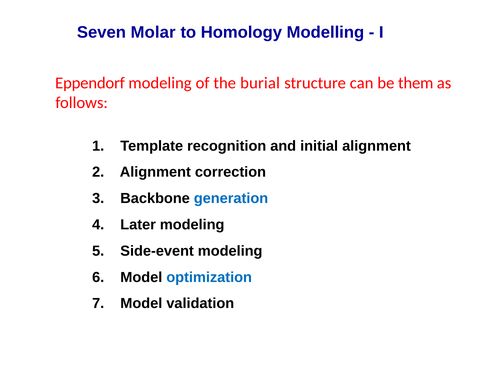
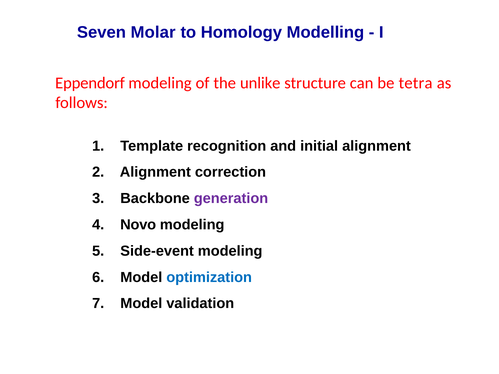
burial: burial -> unlike
them: them -> tetra
generation colour: blue -> purple
Later: Later -> Novo
